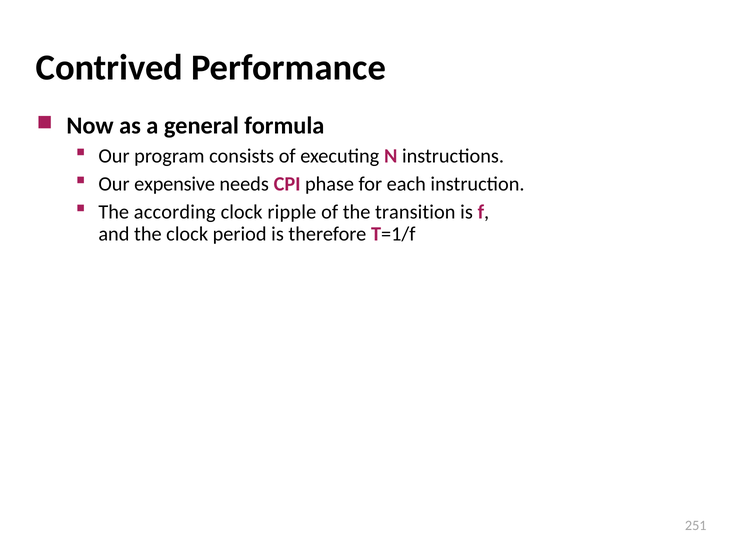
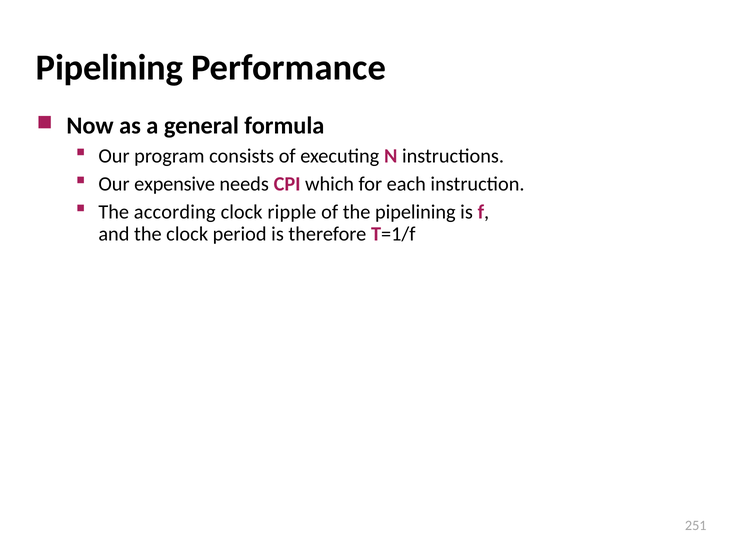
Contrived at (109, 68): Contrived -> Pipelining
phase: phase -> which
the transition: transition -> pipelining
